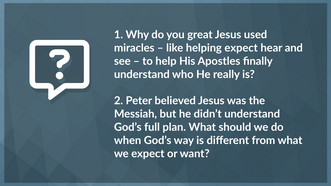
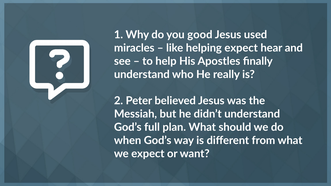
great: great -> good
